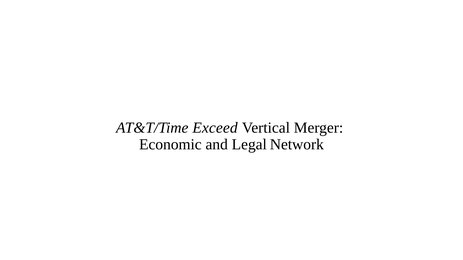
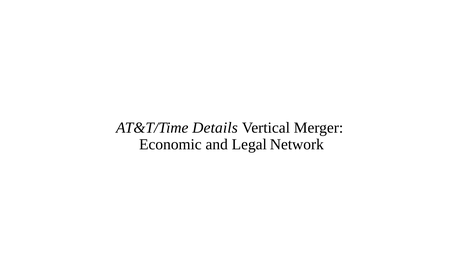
Exceed: Exceed -> Details
